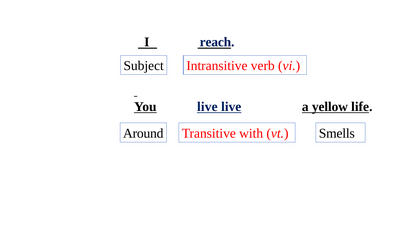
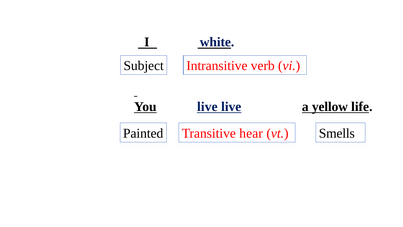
reach: reach -> white
Around: Around -> Painted
with: with -> hear
